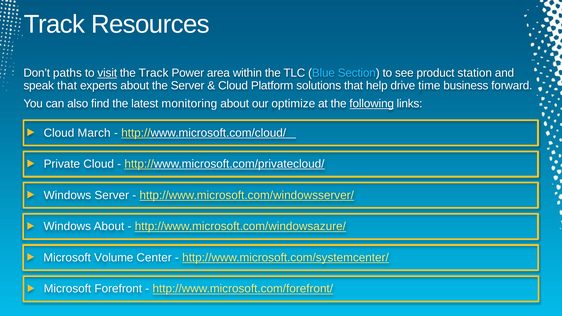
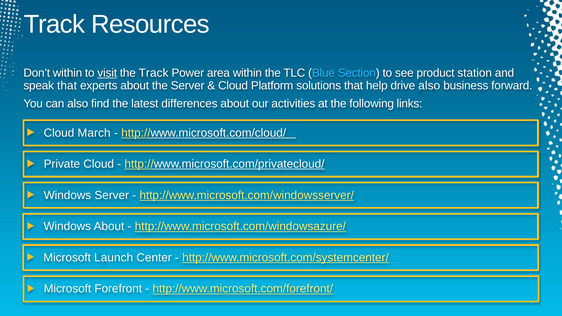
Don’t paths: paths -> within
drive time: time -> also
monitoring: monitoring -> differences
optimize: optimize -> activities
following underline: present -> none
Volume: Volume -> Launch
